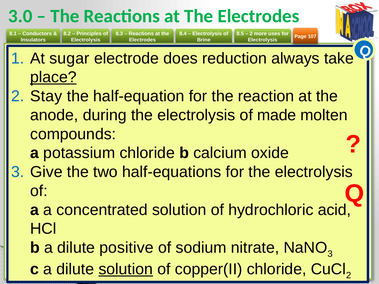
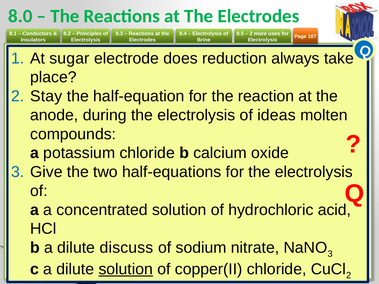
3.0: 3.0 -> 8.0
place underline: present -> none
made: made -> ideas
positive: positive -> discuss
